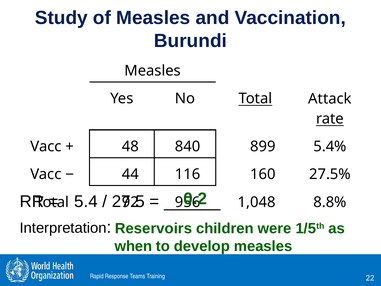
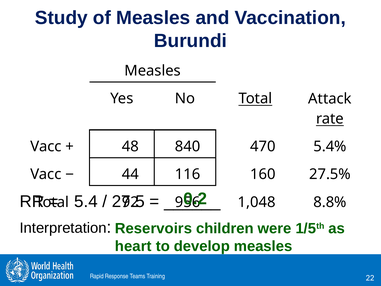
899: 899 -> 470
when: when -> heart
